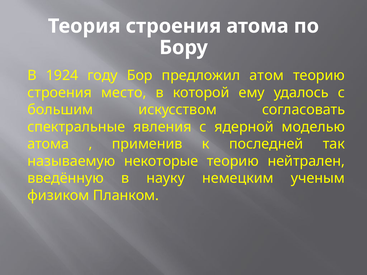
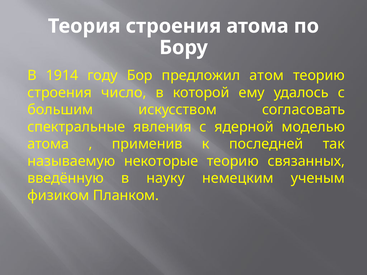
1924: 1924 -> 1914
место: место -> число
нейтрален: нейтрален -> связанных
